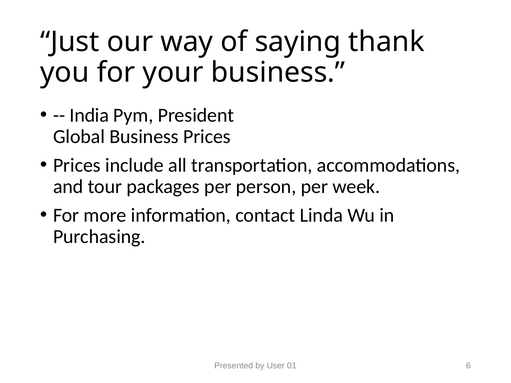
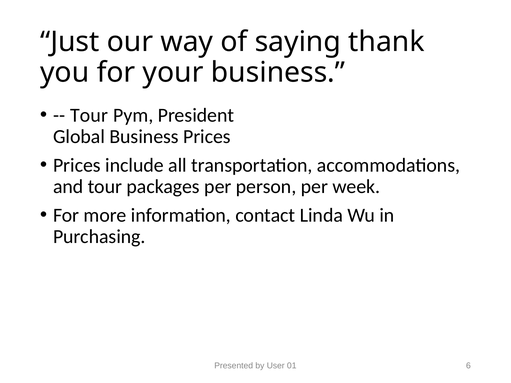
India at (89, 115): India -> Tour
